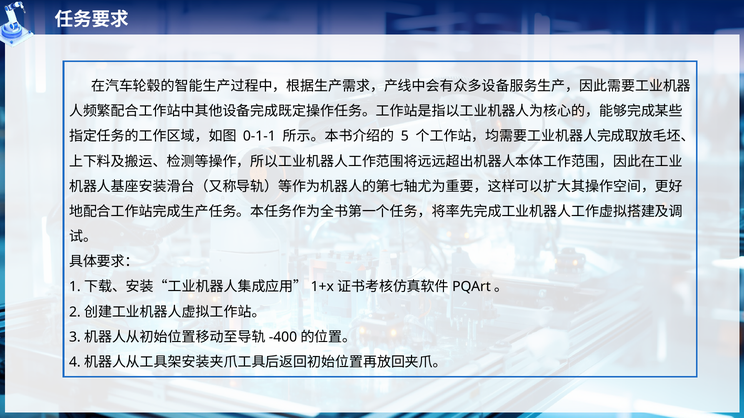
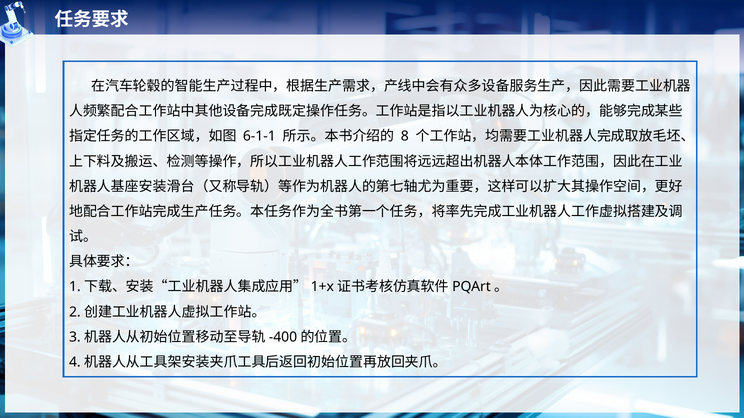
0-1-1: 0-1-1 -> 6-1-1
5: 5 -> 8
